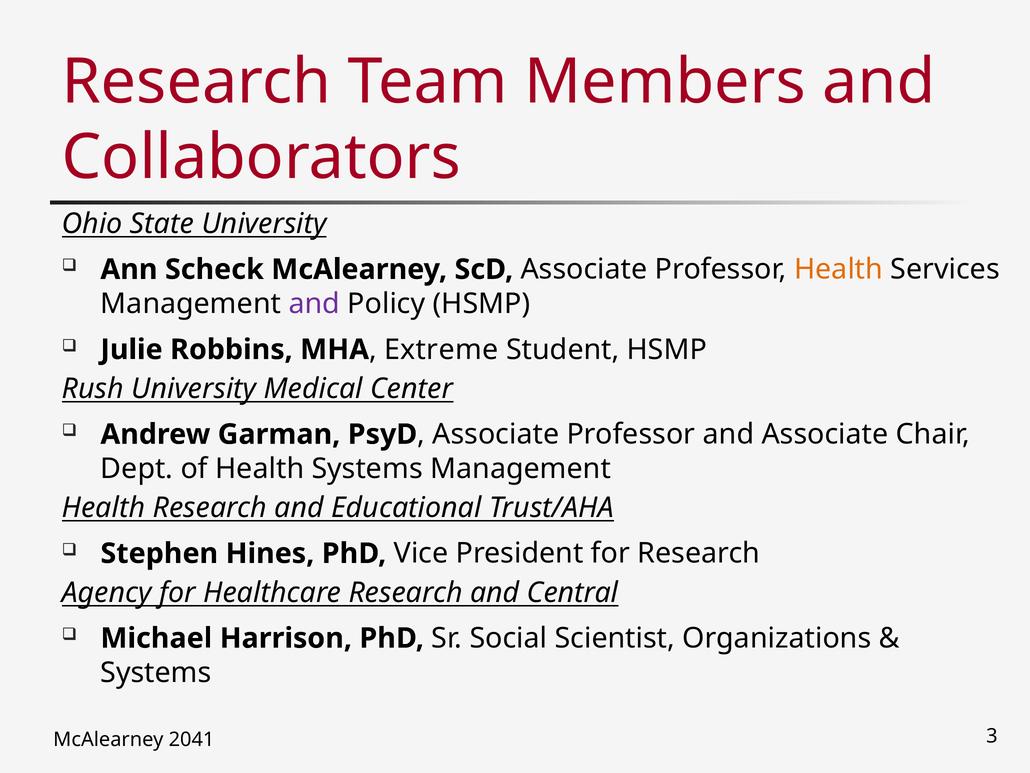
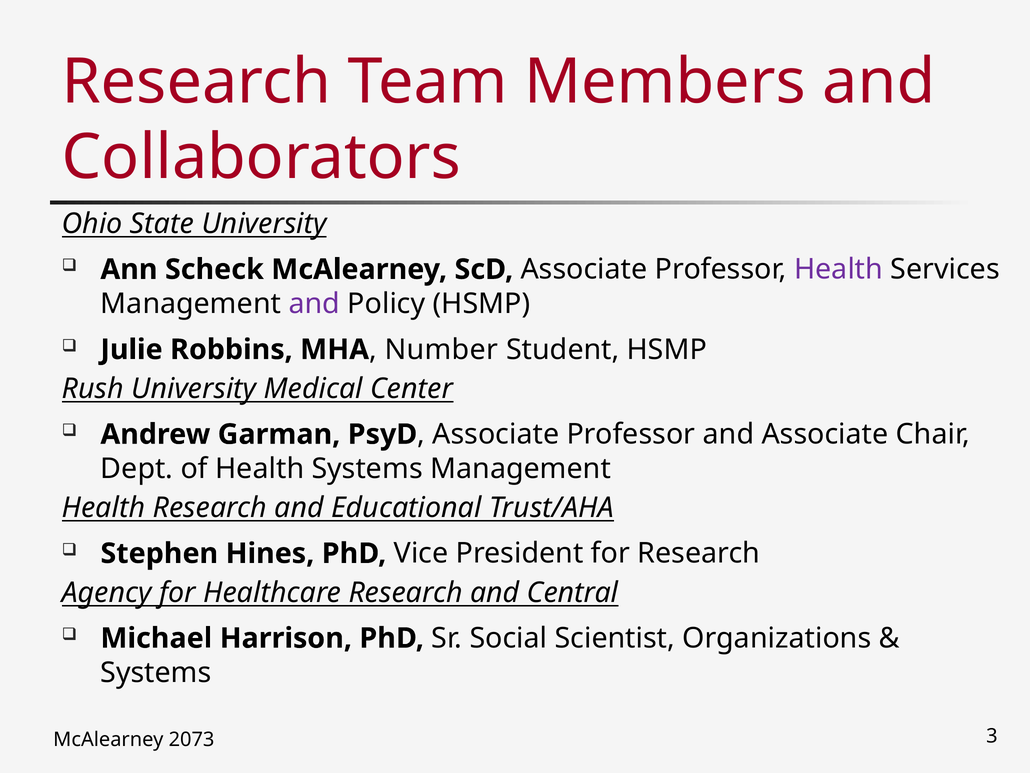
Health at (839, 269) colour: orange -> purple
Extreme: Extreme -> Number
2041: 2041 -> 2073
